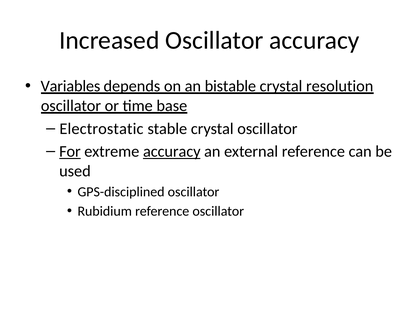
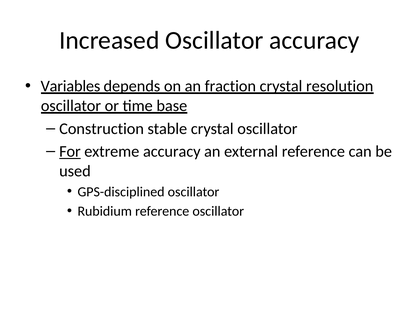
bistable: bistable -> fraction
Electrostatic: Electrostatic -> Construction
accuracy at (172, 152) underline: present -> none
